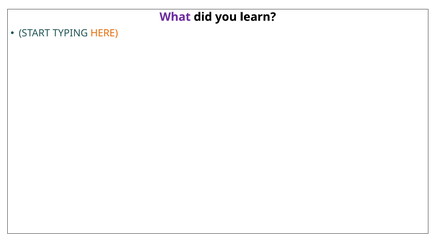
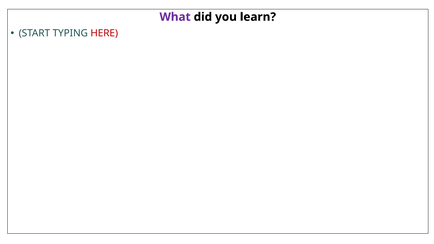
HERE colour: orange -> red
